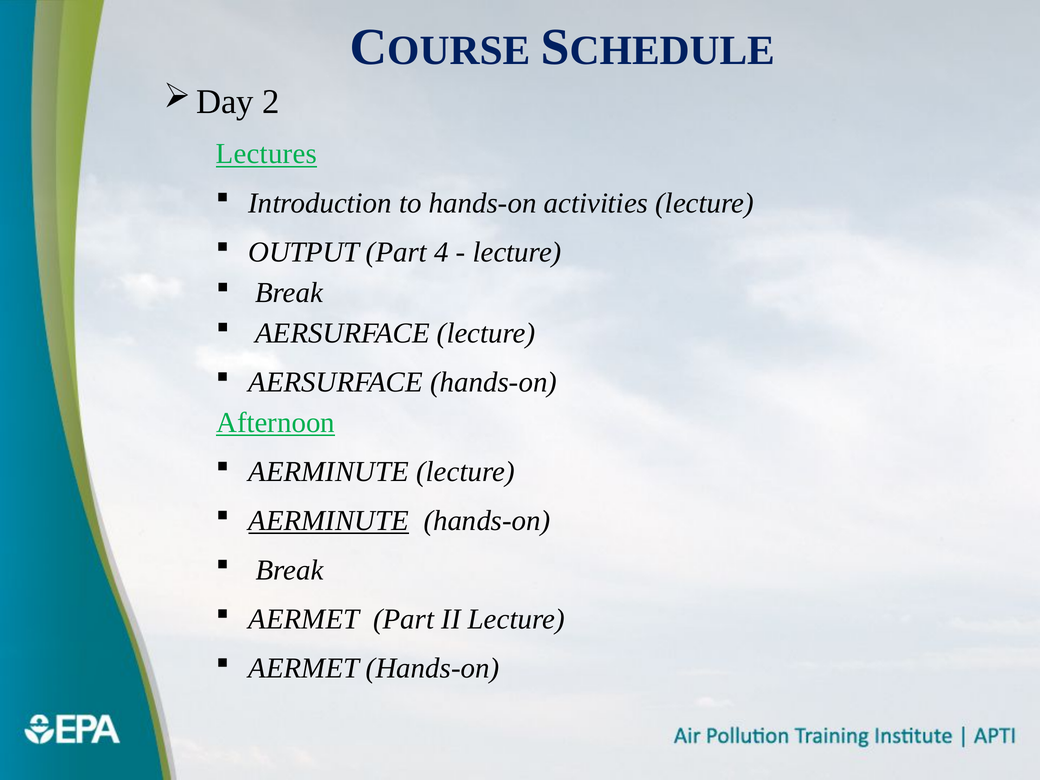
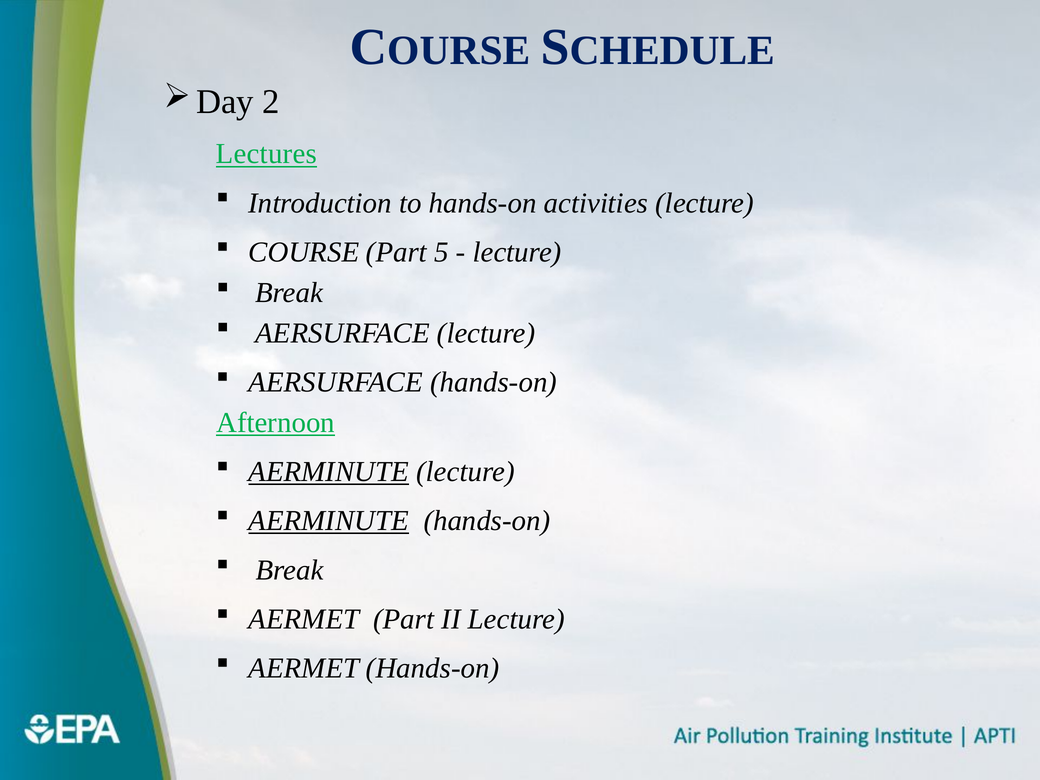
OUTPUT: OUTPUT -> COURSE
4: 4 -> 5
AERMINUTE at (329, 472) underline: none -> present
